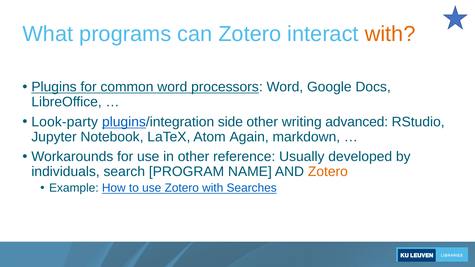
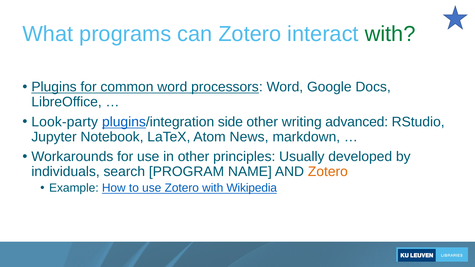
with at (390, 34) colour: orange -> green
Again: Again -> News
reference: reference -> principles
Searches: Searches -> Wikipedia
